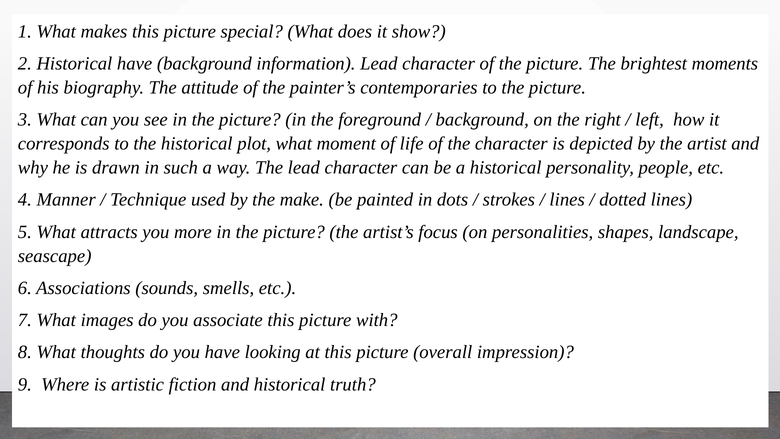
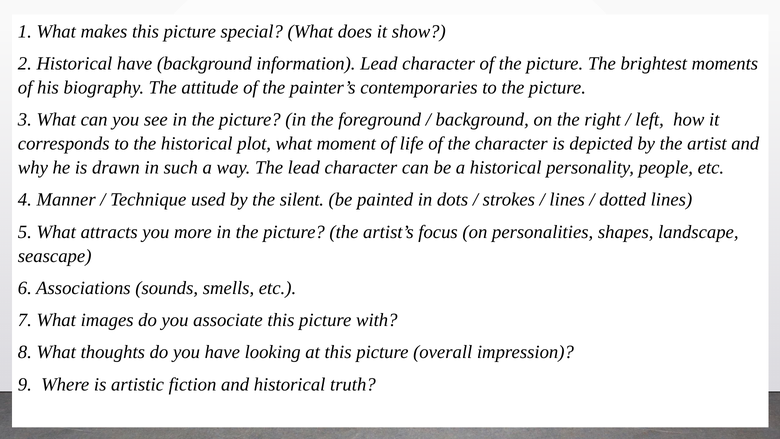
make: make -> silent
